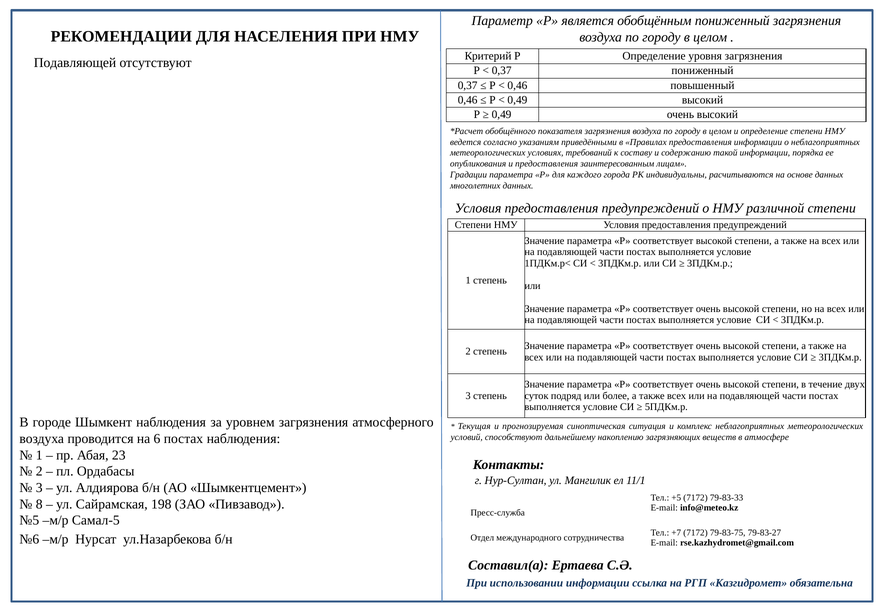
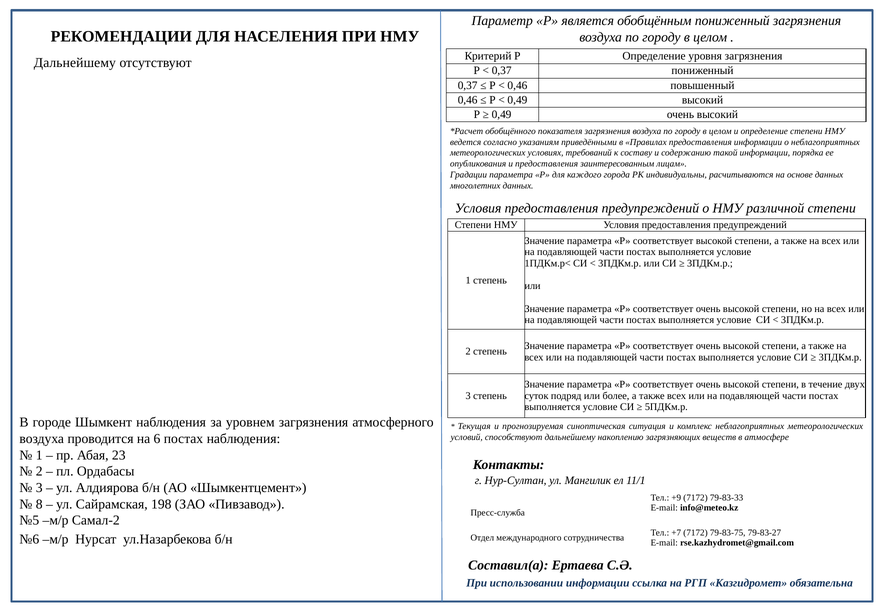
Подавляющей at (75, 63): Подавляющей -> Дальнейшему
+5: +5 -> +9
Самал-5: Самал-5 -> Самал-2
